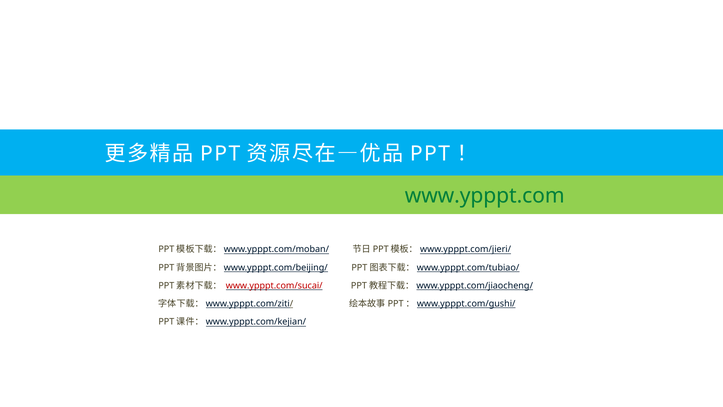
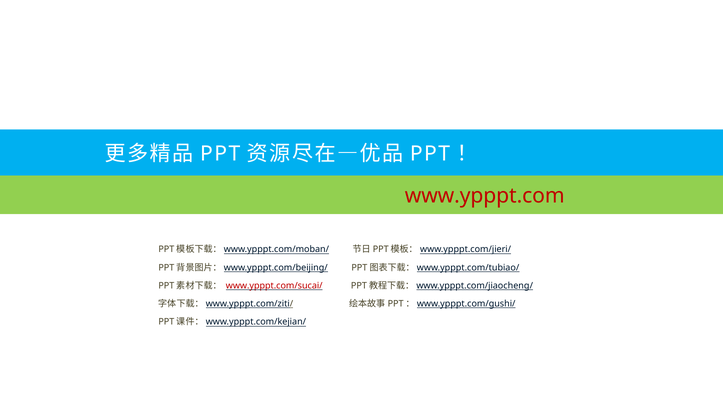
www.ypppt.com colour: green -> red
